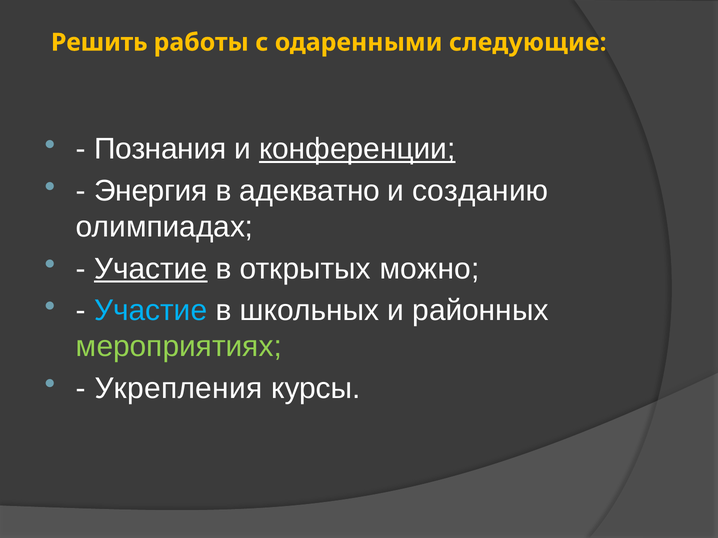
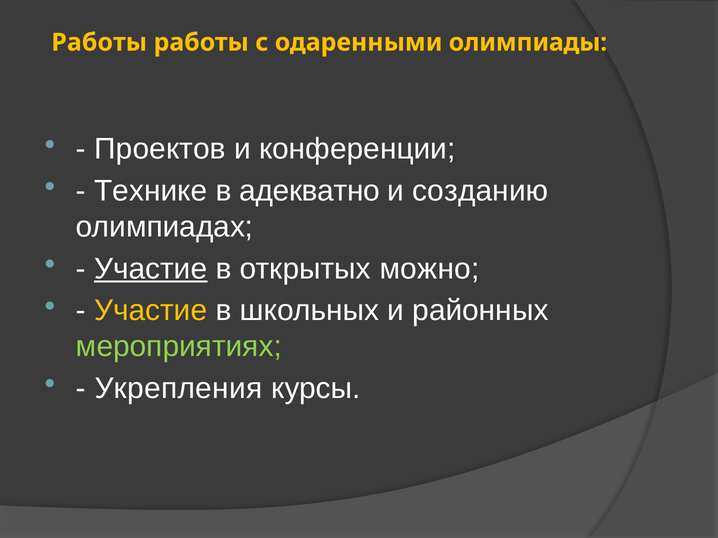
Решить at (99, 42): Решить -> Работы
следующие: следующие -> олимпиады
Познания: Познания -> Проектов
конференции underline: present -> none
Энергия: Энергия -> Технике
Участие at (151, 311) colour: light blue -> yellow
